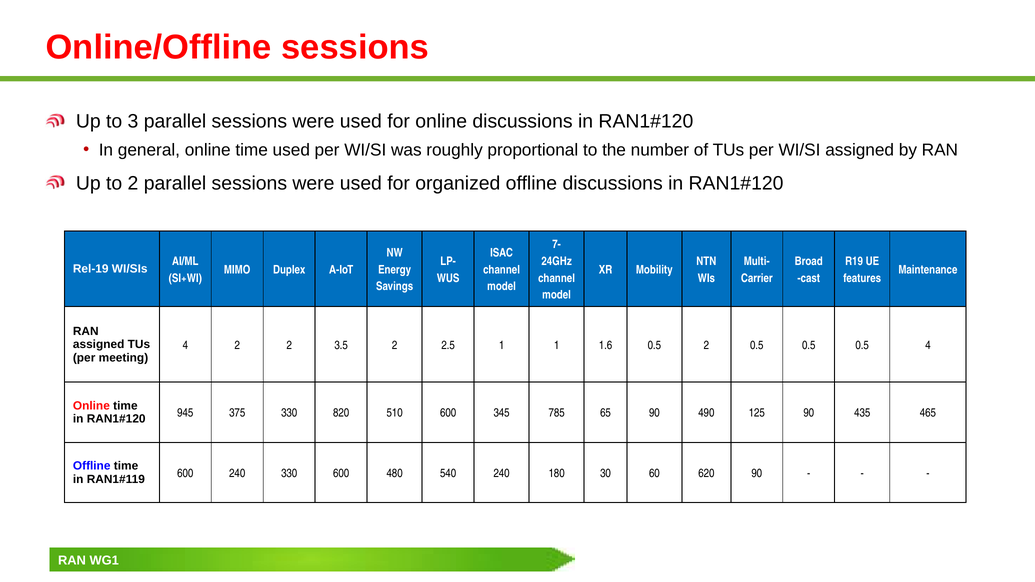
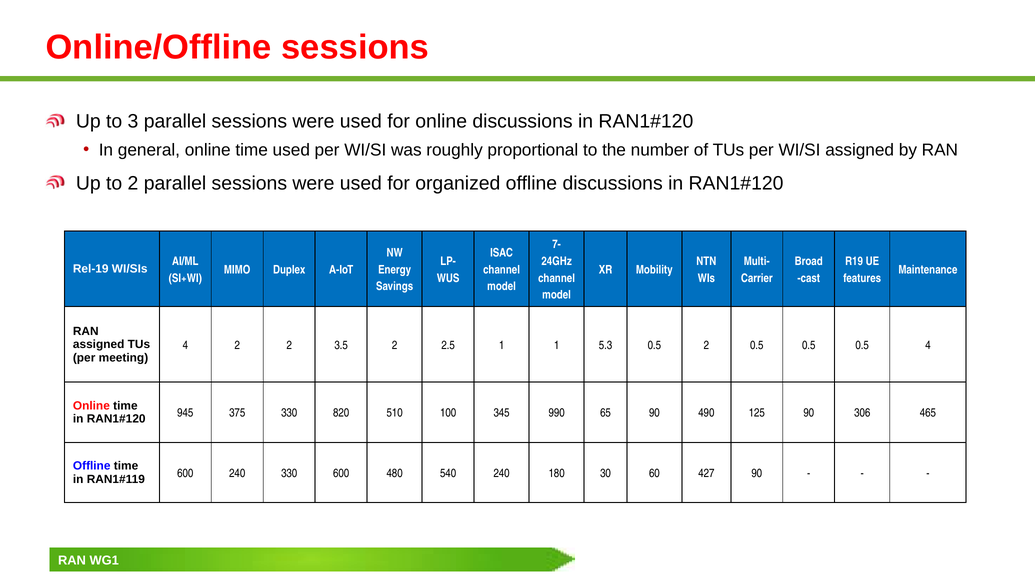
1.6: 1.6 -> 5.3
510 600: 600 -> 100
785: 785 -> 990
435: 435 -> 306
620: 620 -> 427
